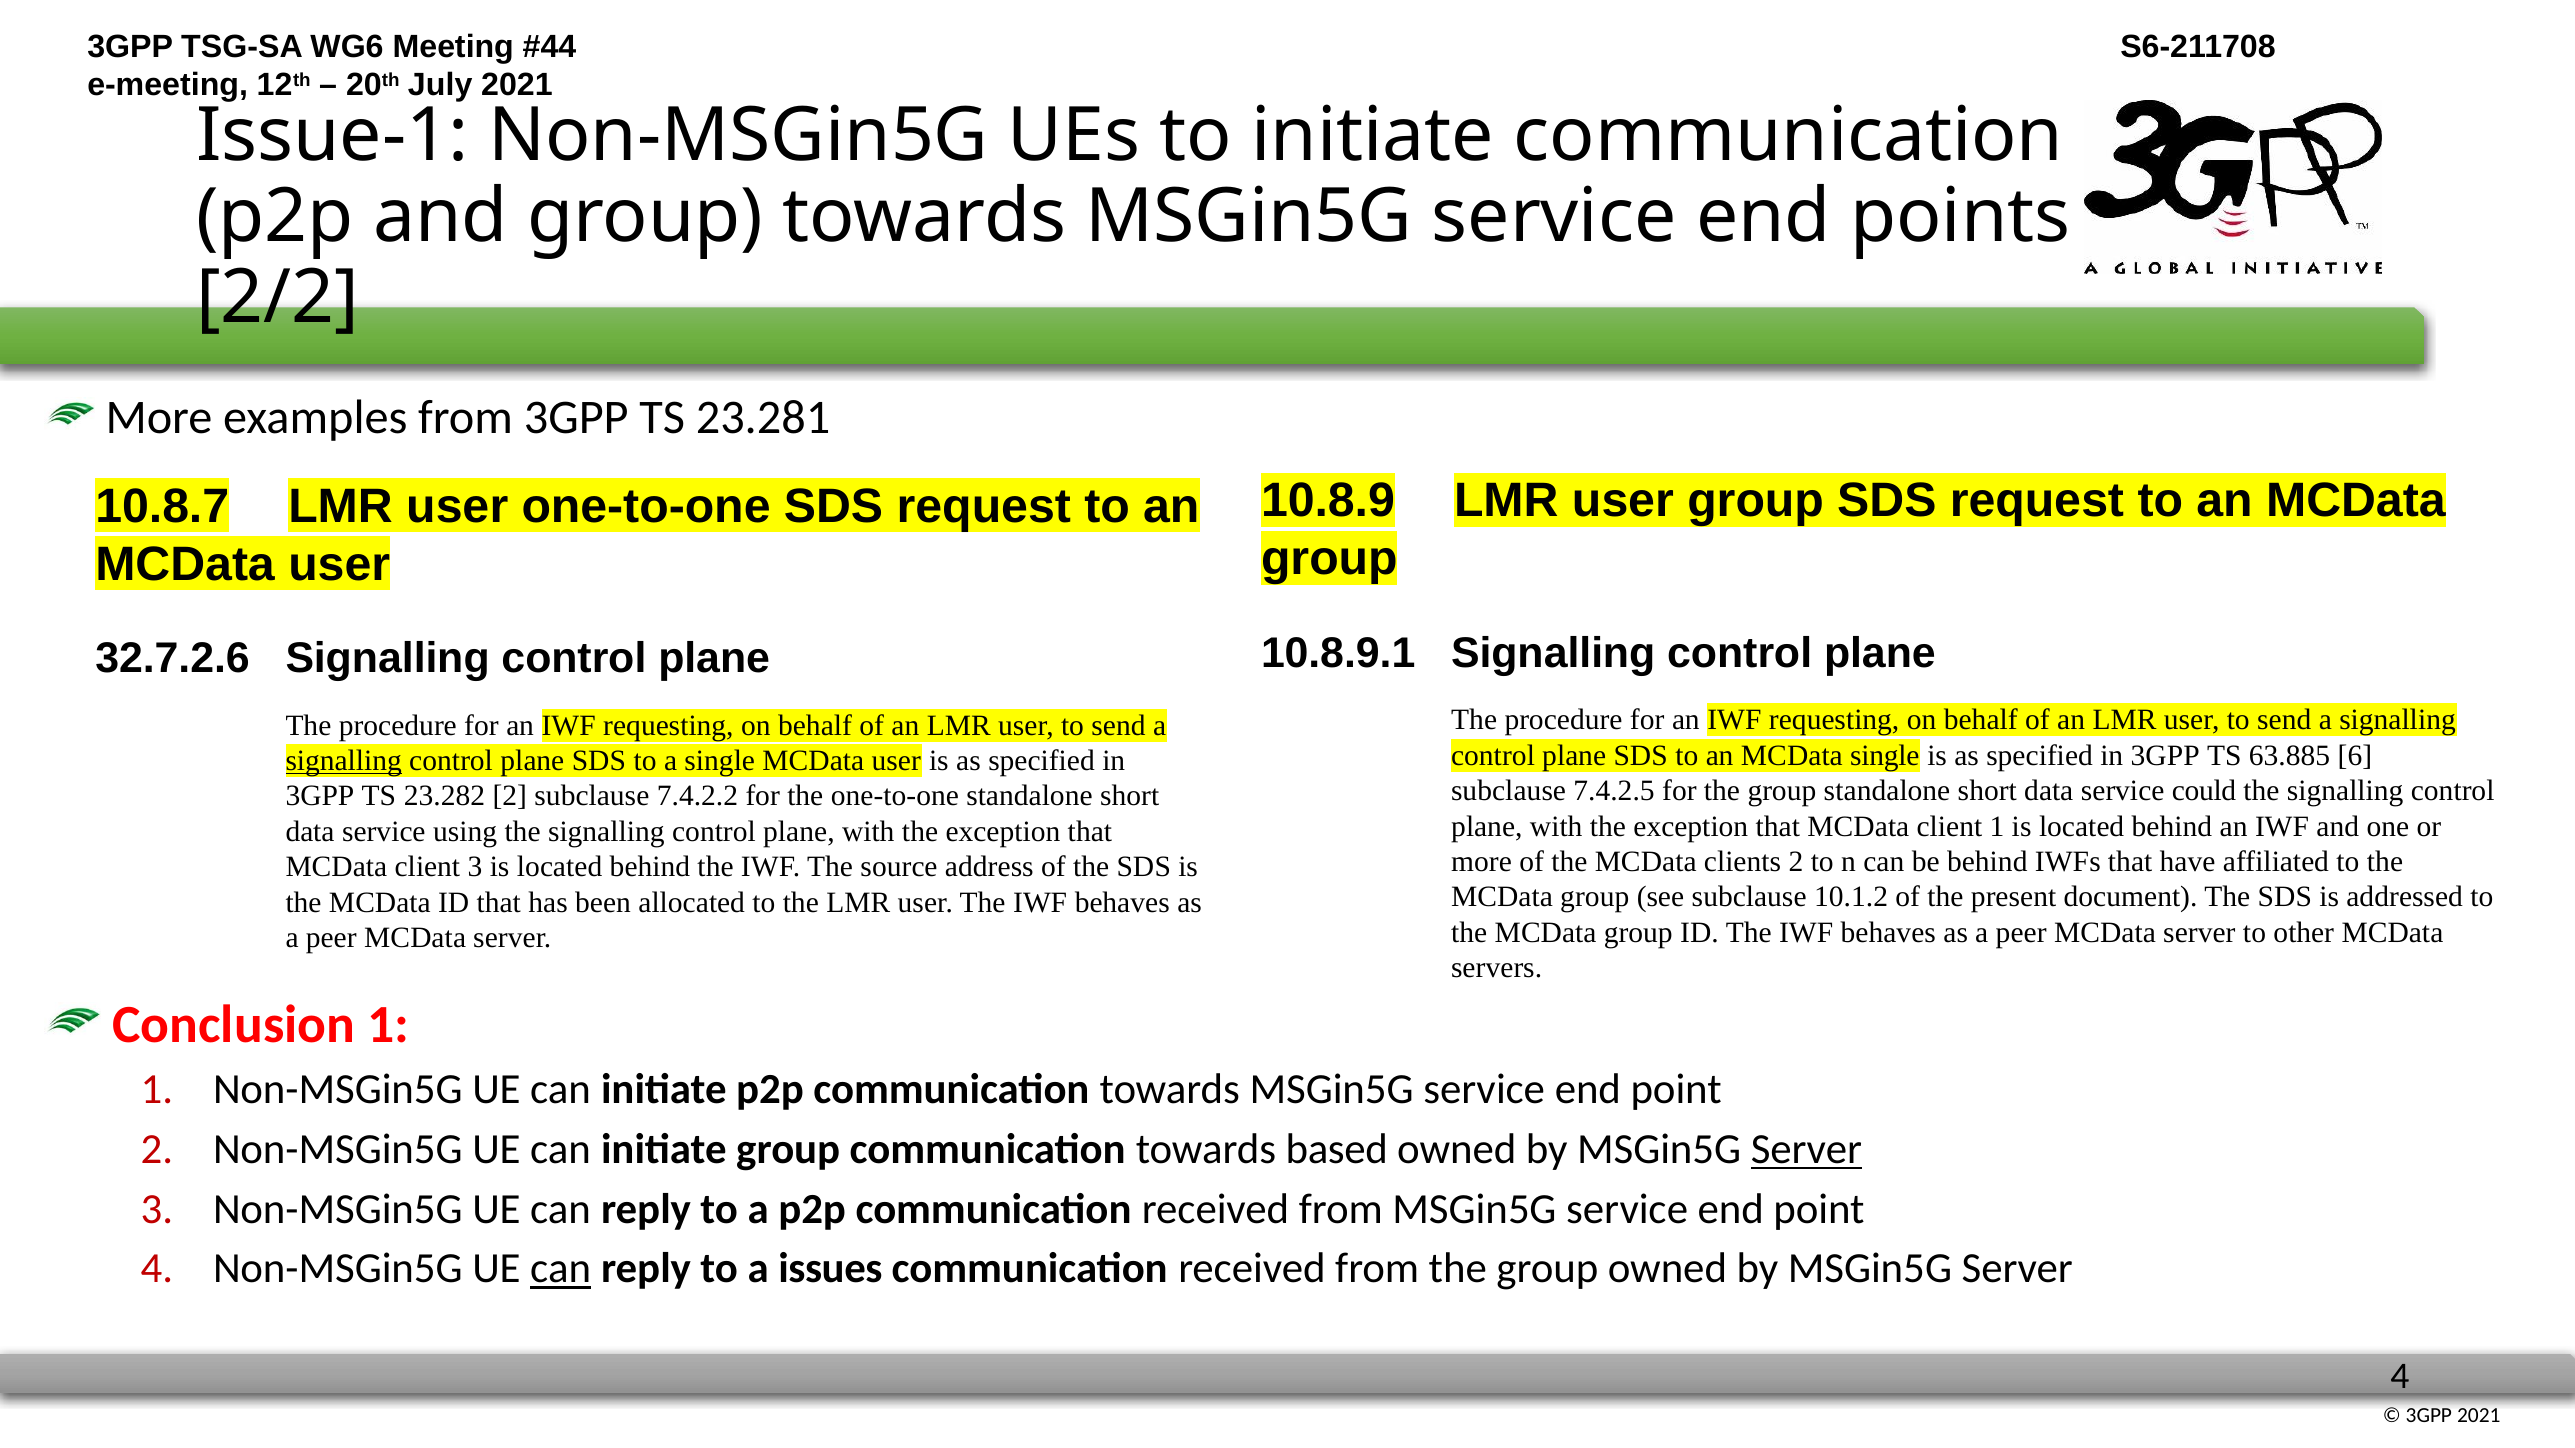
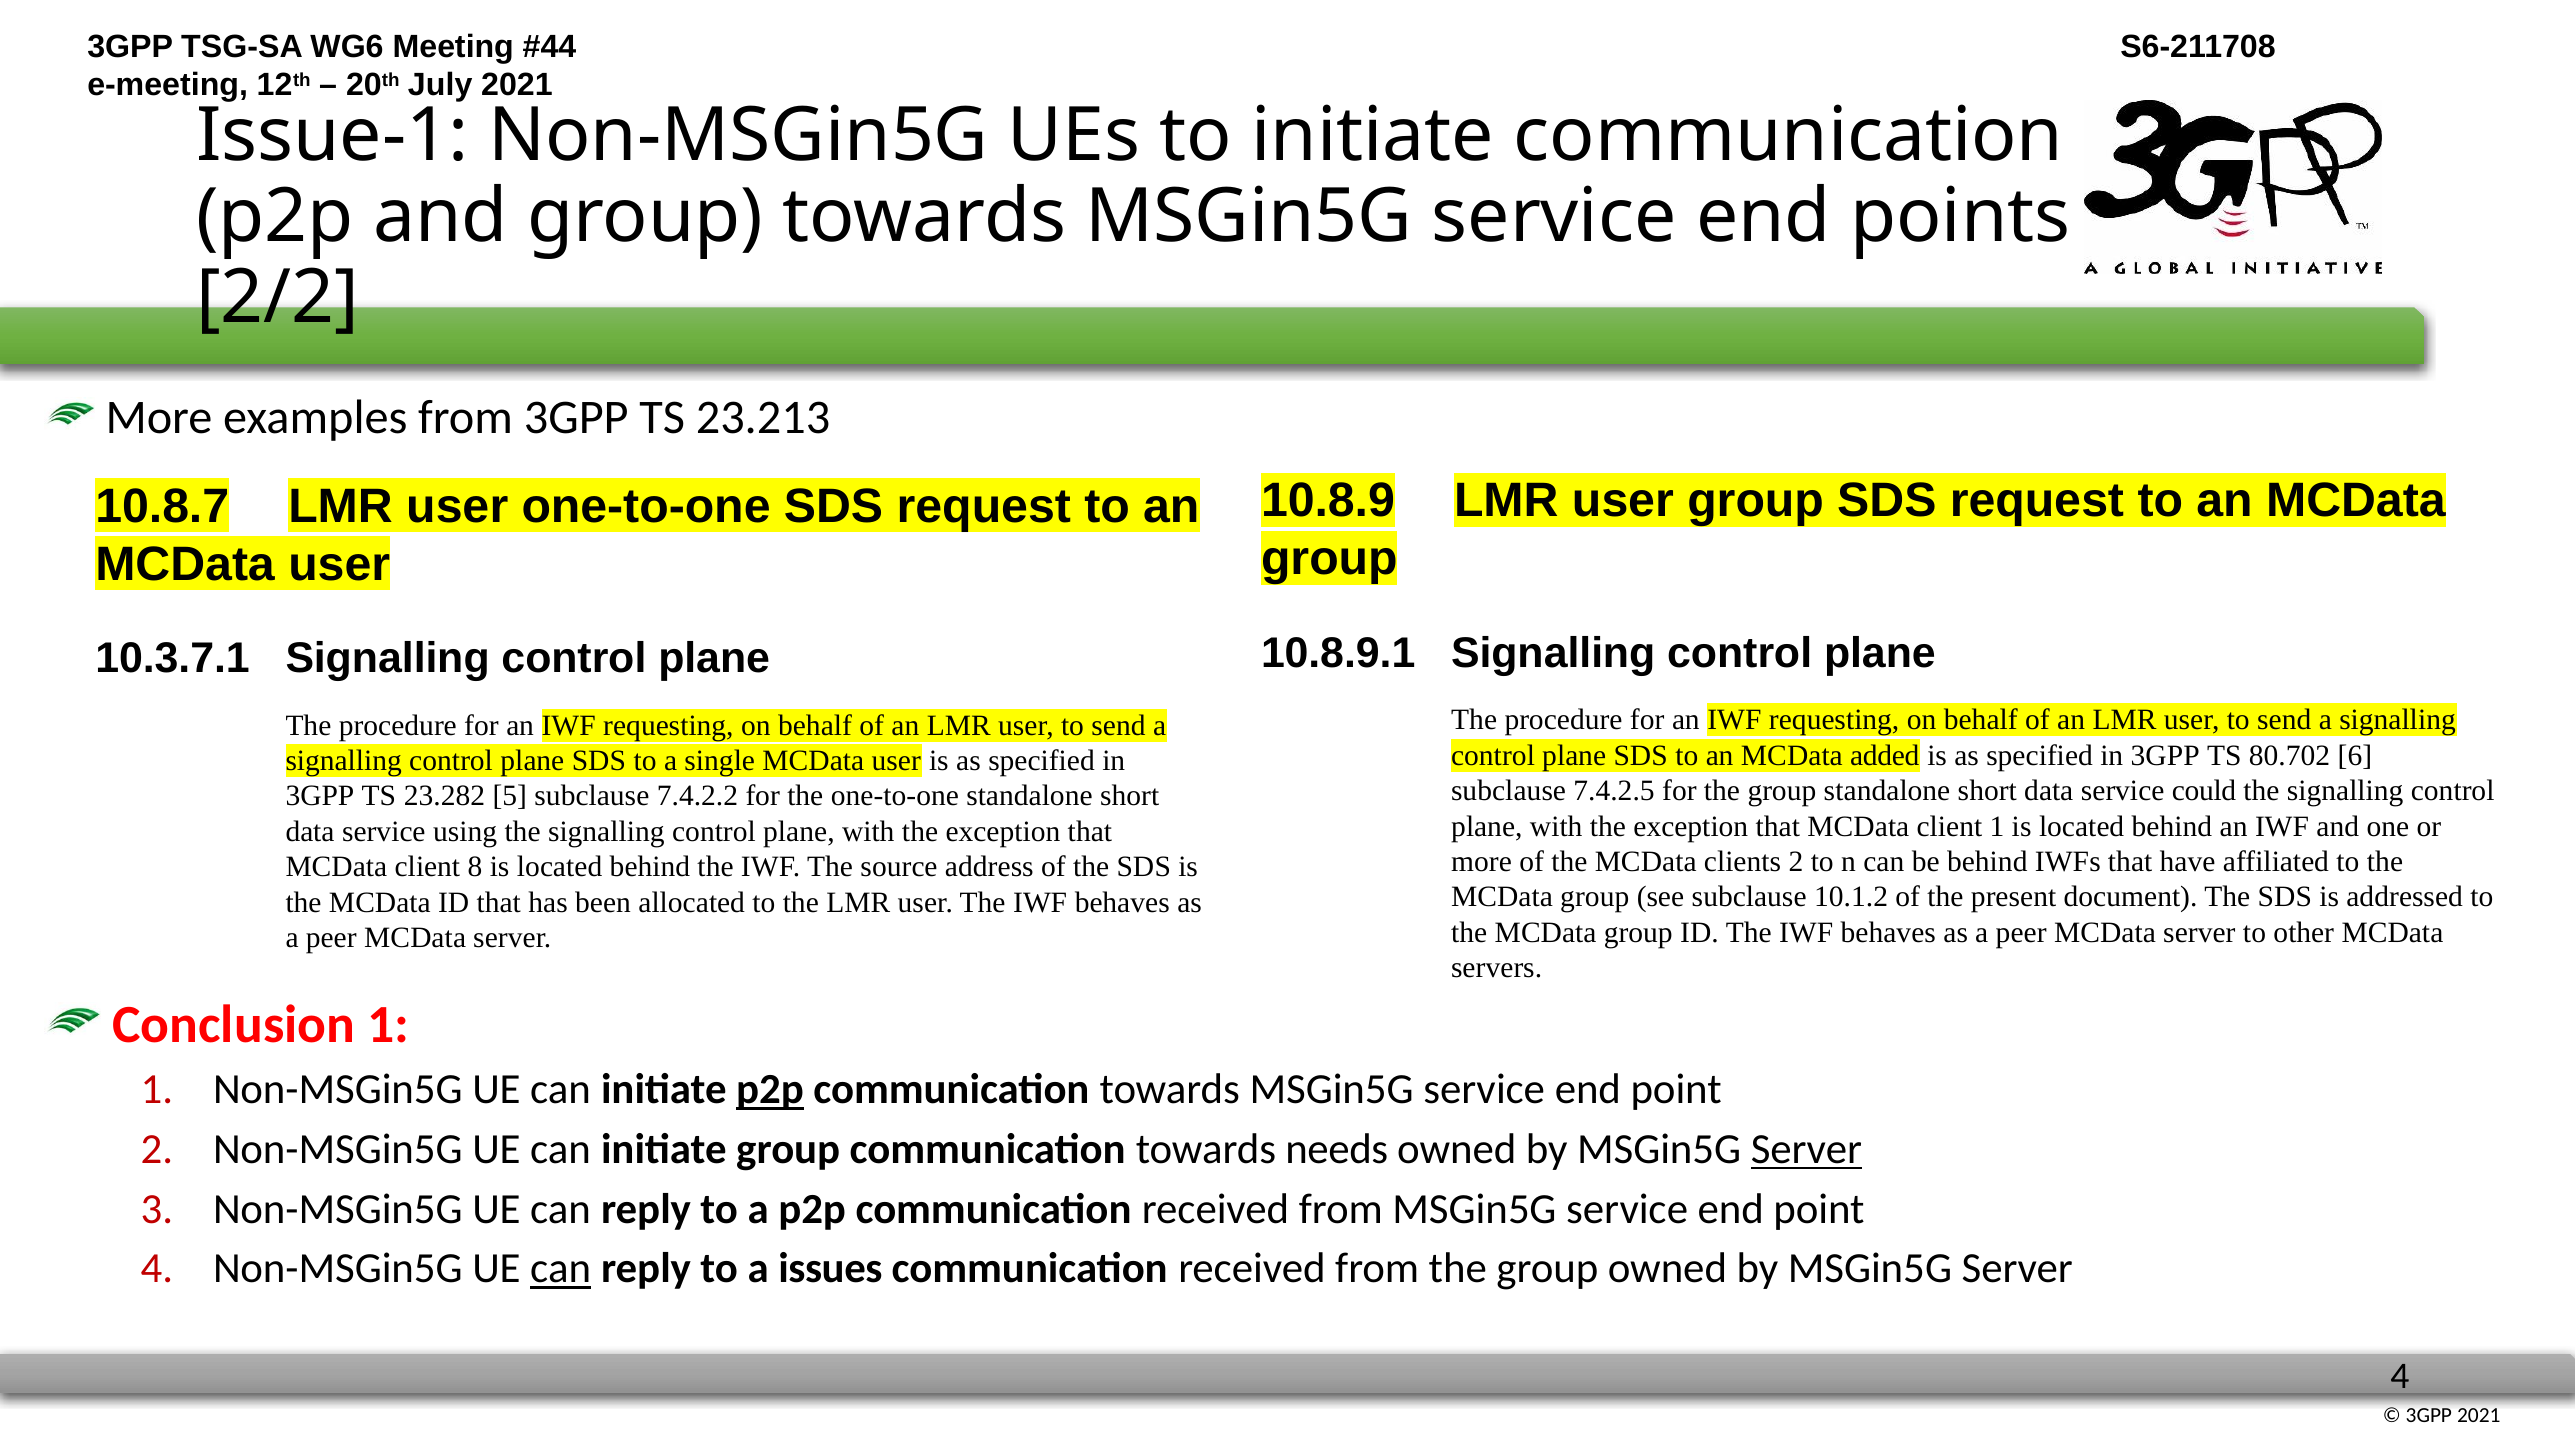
23.281: 23.281 -> 23.213
32.7.2.6: 32.7.2.6 -> 10.3.7.1
MCData single: single -> added
63.885: 63.885 -> 80.702
signalling at (344, 761) underline: present -> none
23.282 2: 2 -> 5
client 3: 3 -> 8
p2p at (770, 1090) underline: none -> present
based: based -> needs
